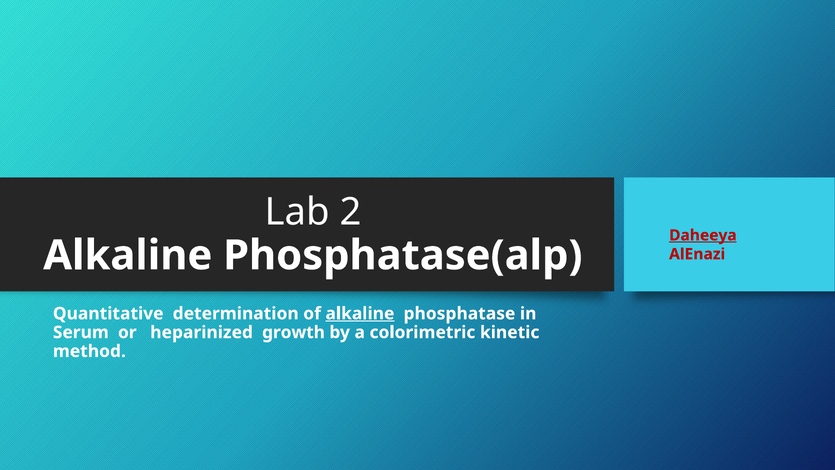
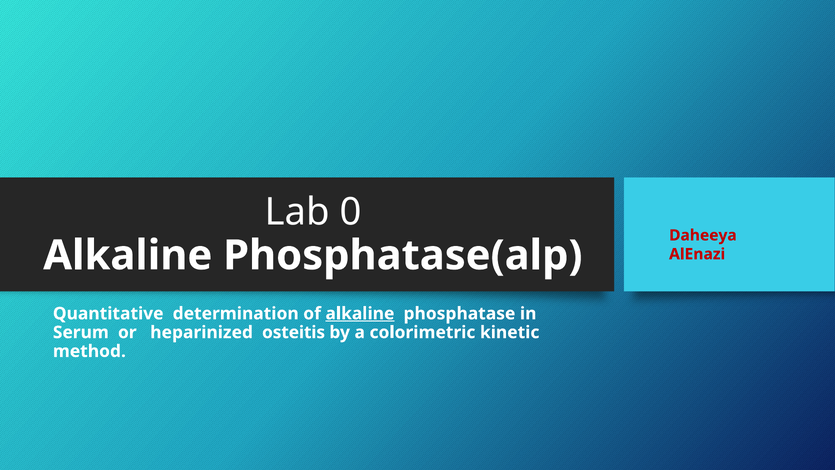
2: 2 -> 0
Daheeya underline: present -> none
growth: growth -> osteitis
